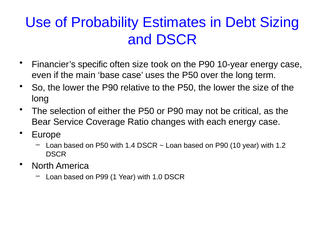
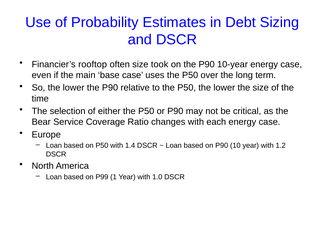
specific: specific -> rooftop
long at (40, 99): long -> time
